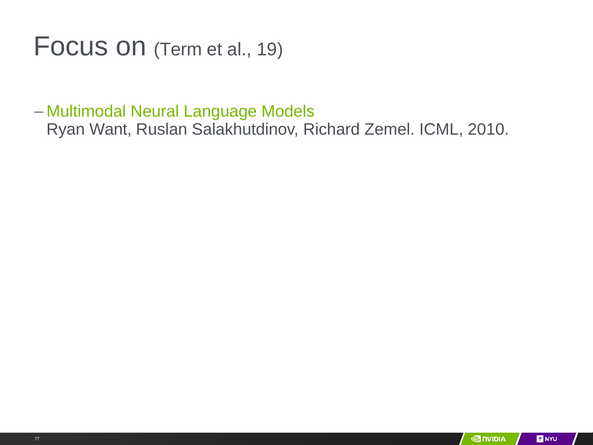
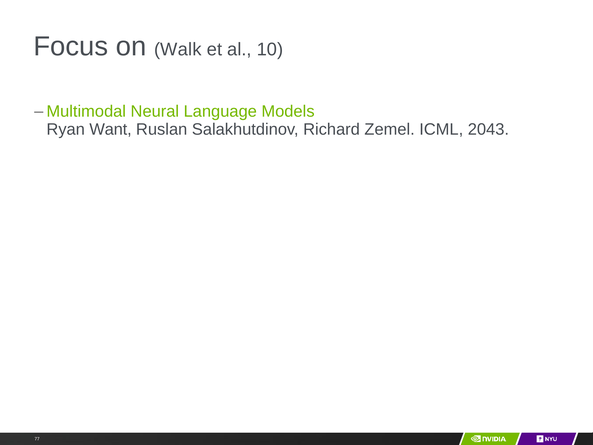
Term: Term -> Walk
19: 19 -> 10
2010: 2010 -> 2043
